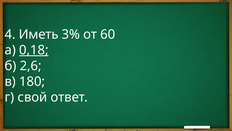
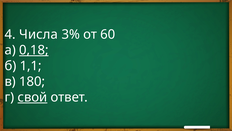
Иметь: Иметь -> Числа
2,6: 2,6 -> 1,1
свой underline: none -> present
